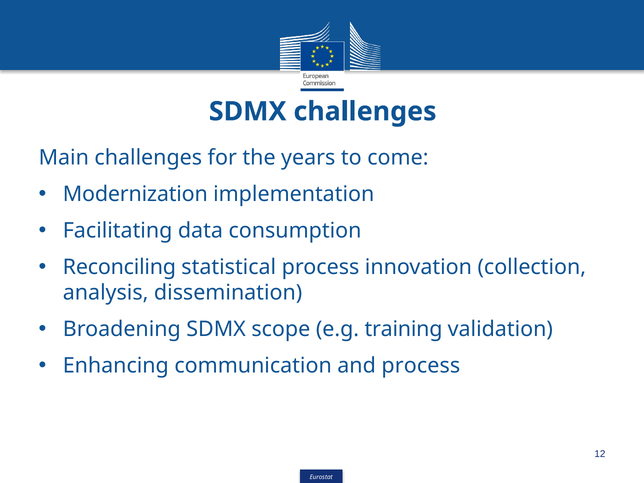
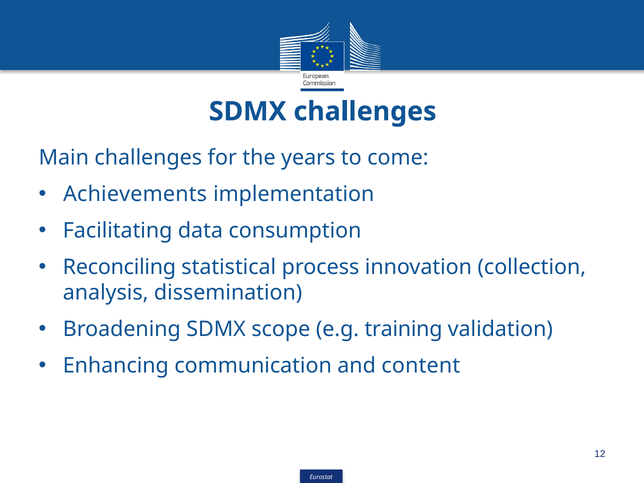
Modernization: Modernization -> Achievements
and process: process -> content
